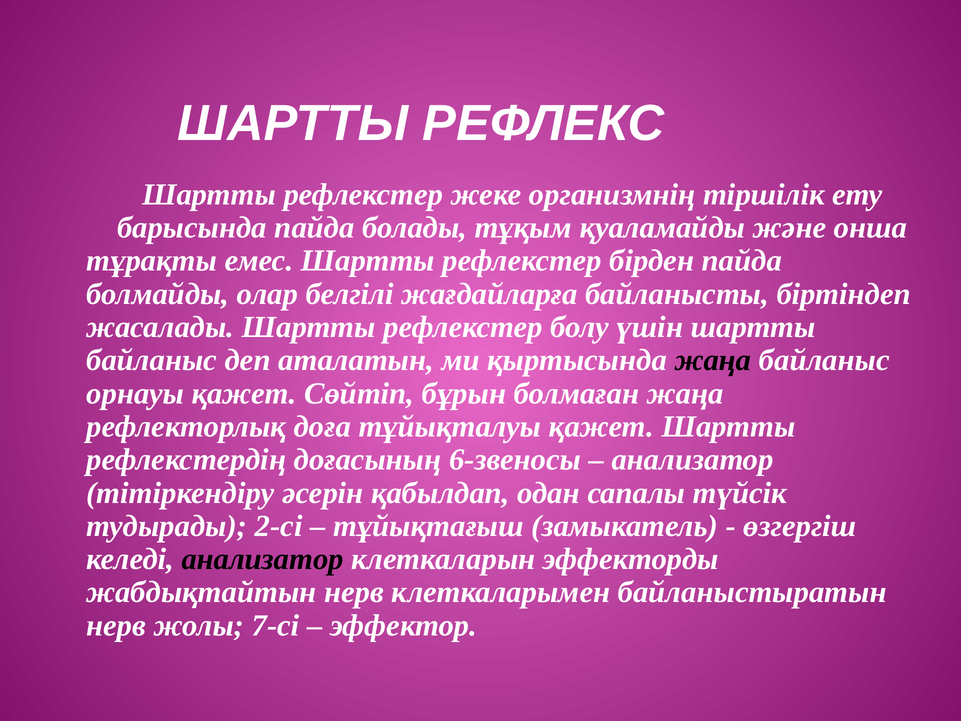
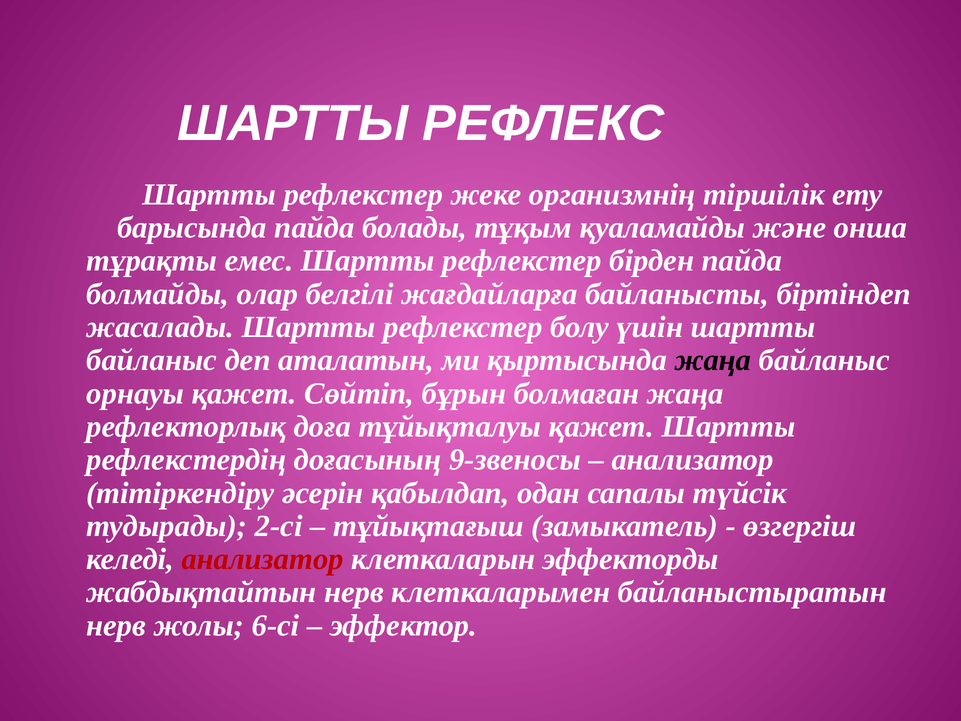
6-звеносы: 6-звеносы -> 9-звеносы
анализатор at (263, 559) colour: black -> red
7-сі: 7-сі -> 6-сі
